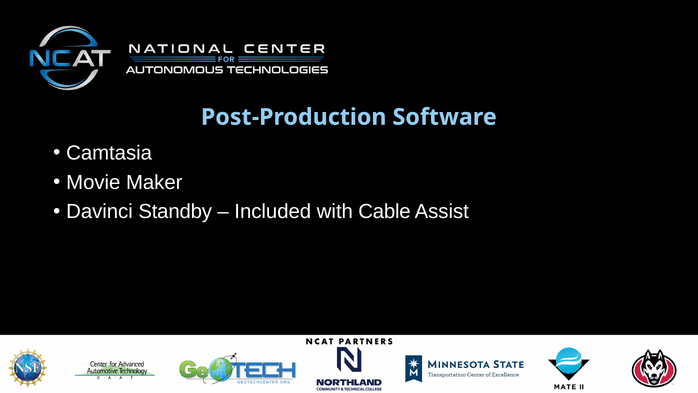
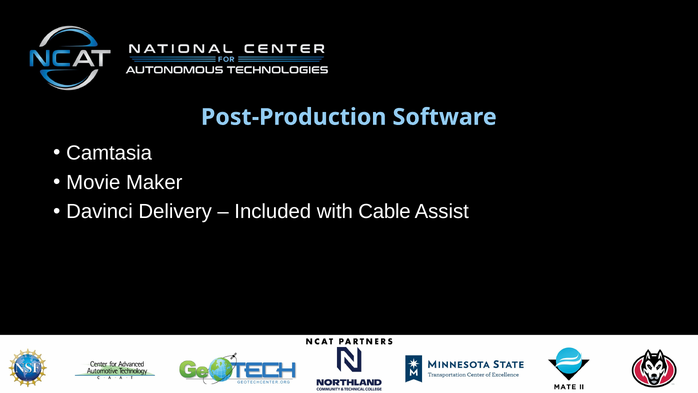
Standby: Standby -> Delivery
